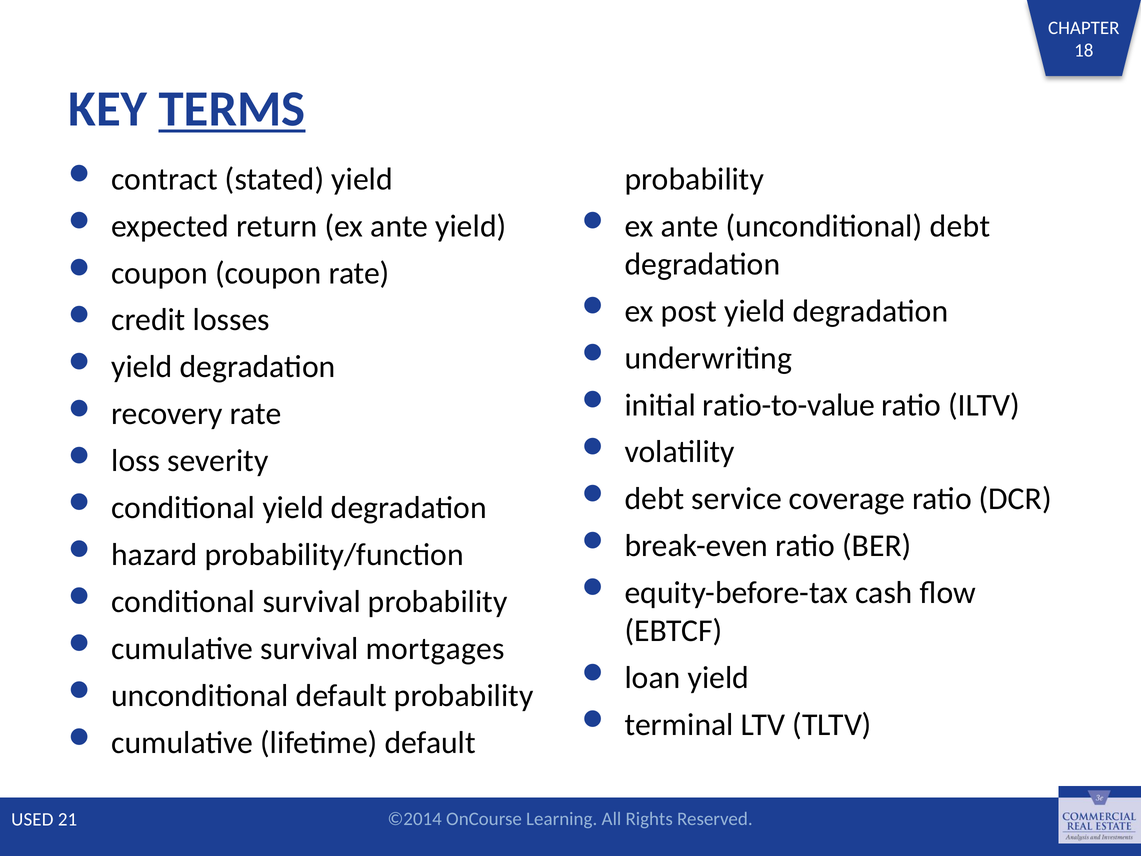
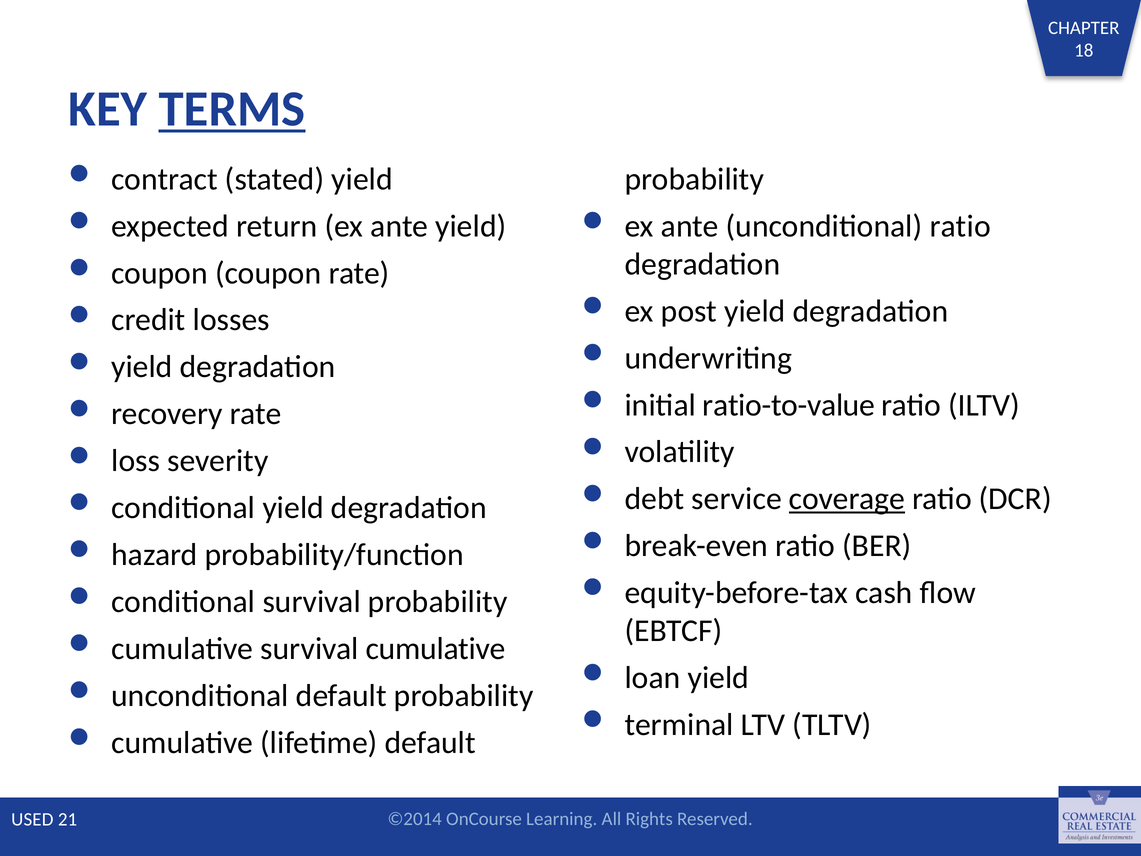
unconditional debt: debt -> ratio
coverage underline: none -> present
survival mortgages: mortgages -> cumulative
